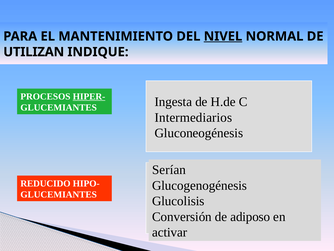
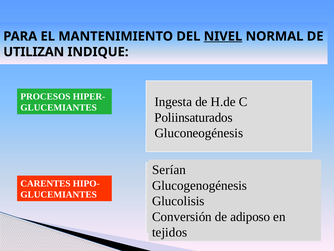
HIPER- underline: present -> none
Intermediarios: Intermediarios -> Poliinsaturados
REDUCIDO: REDUCIDO -> CARENTES
activar: activar -> tejidos
